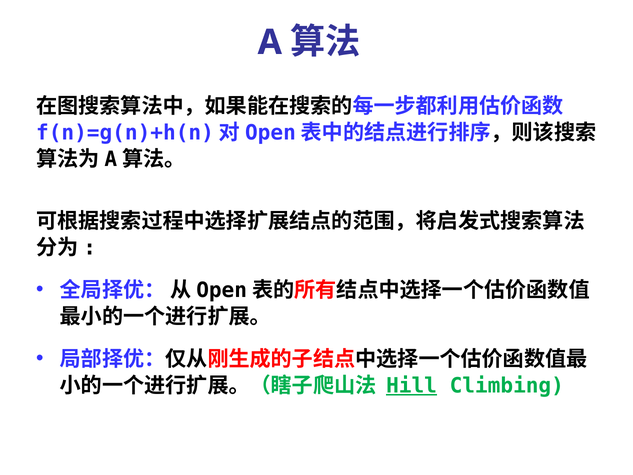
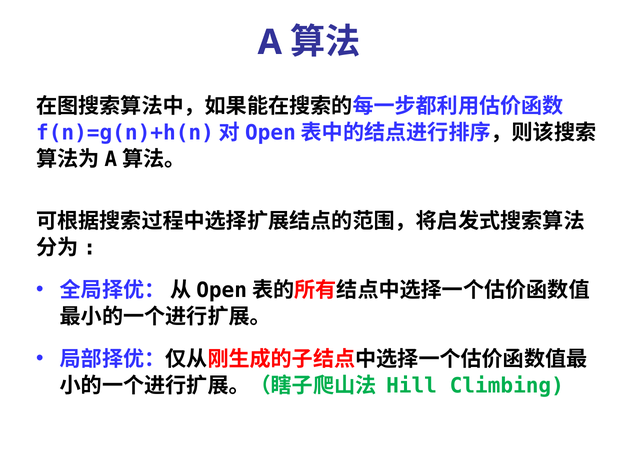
Hill underline: present -> none
